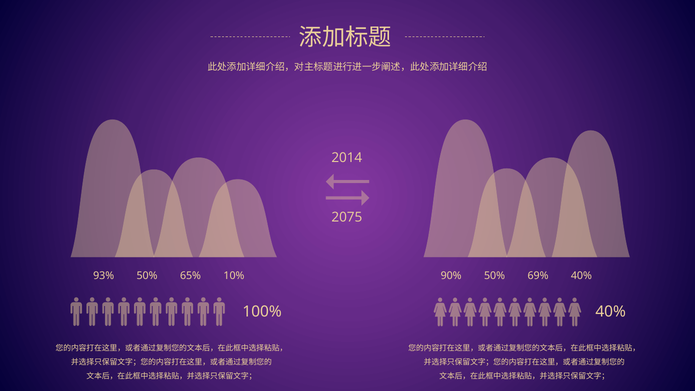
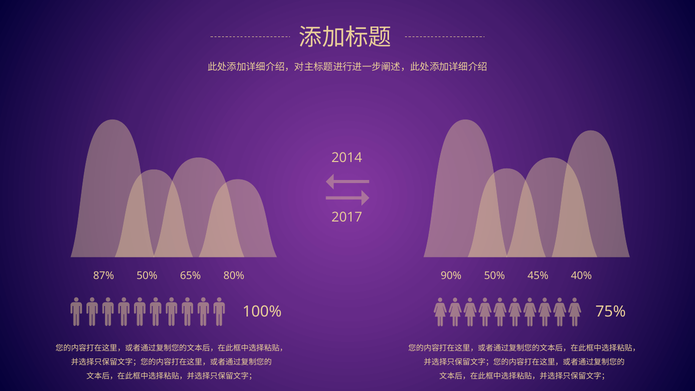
2075: 2075 -> 2017
93%: 93% -> 87%
10%: 10% -> 80%
69%: 69% -> 45%
40% at (611, 312): 40% -> 75%
